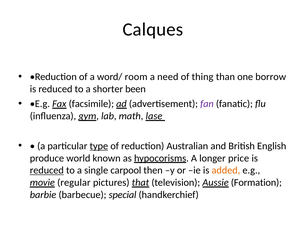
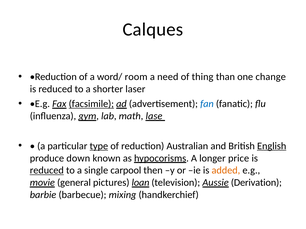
borrow: borrow -> change
been: been -> laser
facsimile underline: none -> present
fan colour: purple -> blue
English underline: none -> present
world: world -> down
regular: regular -> general
that: that -> loan
Formation: Formation -> Derivation
special: special -> mixing
